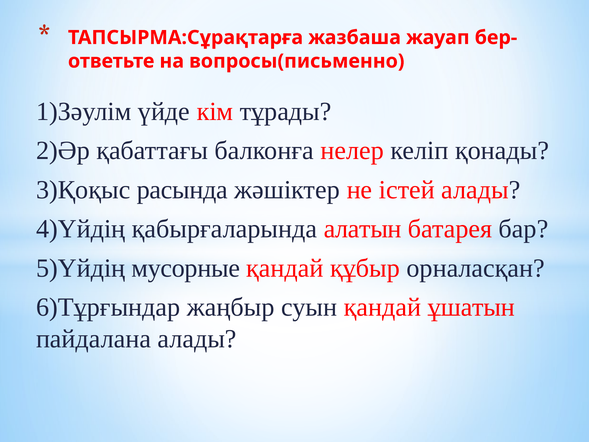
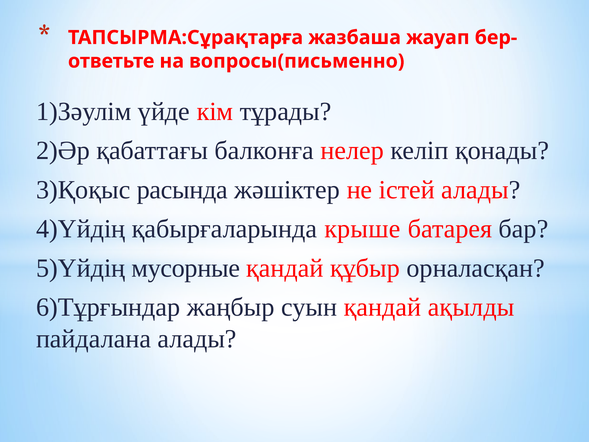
алатын: алатын -> крыше
ұшатын: ұшатын -> ақылды
